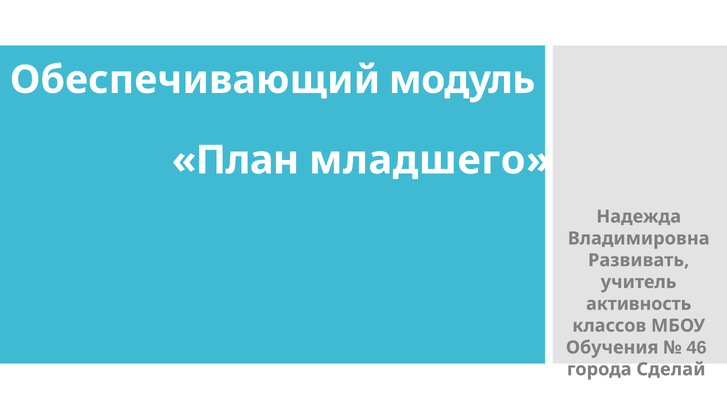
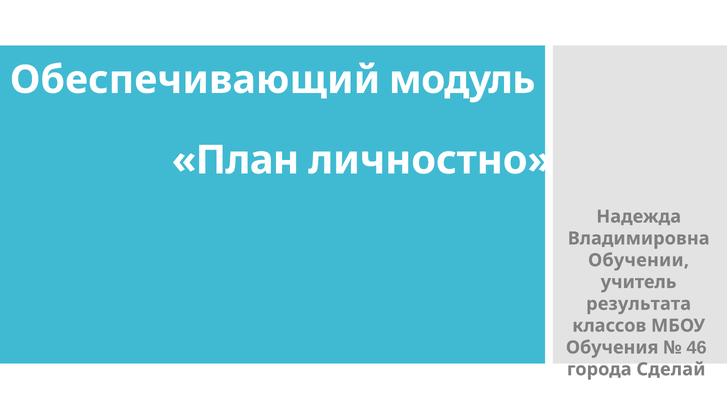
младшего: младшего -> личностно
Развивать: Развивать -> Обучении
активность: активность -> результата
